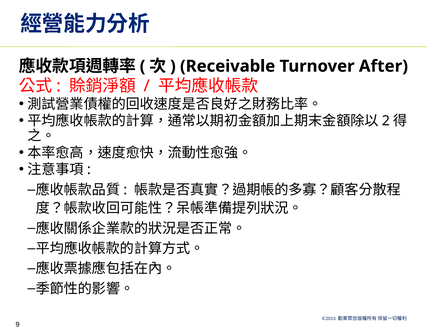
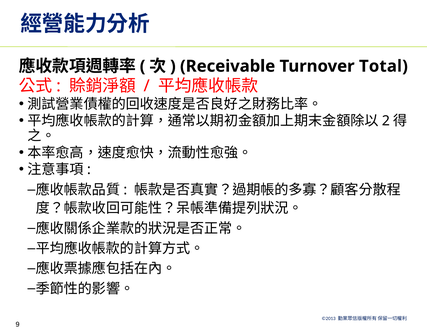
After: After -> Total
